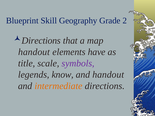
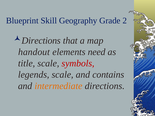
have: have -> need
symbols colour: purple -> red
legends know: know -> scale
and handout: handout -> contains
